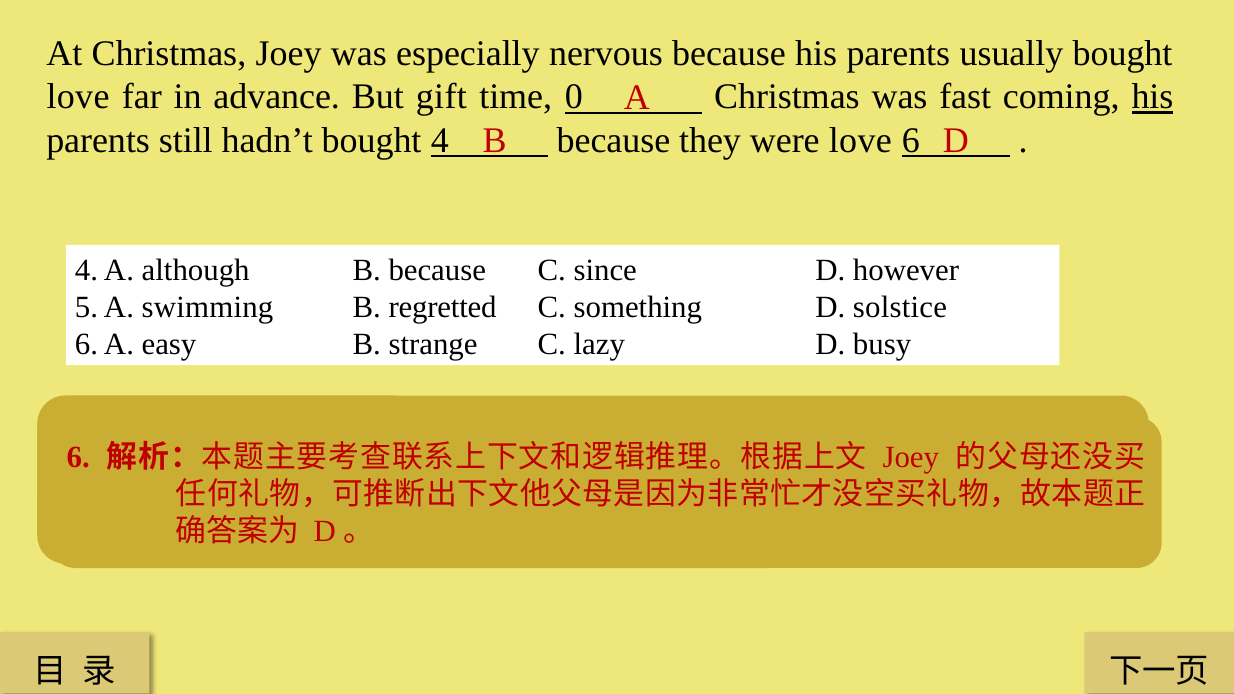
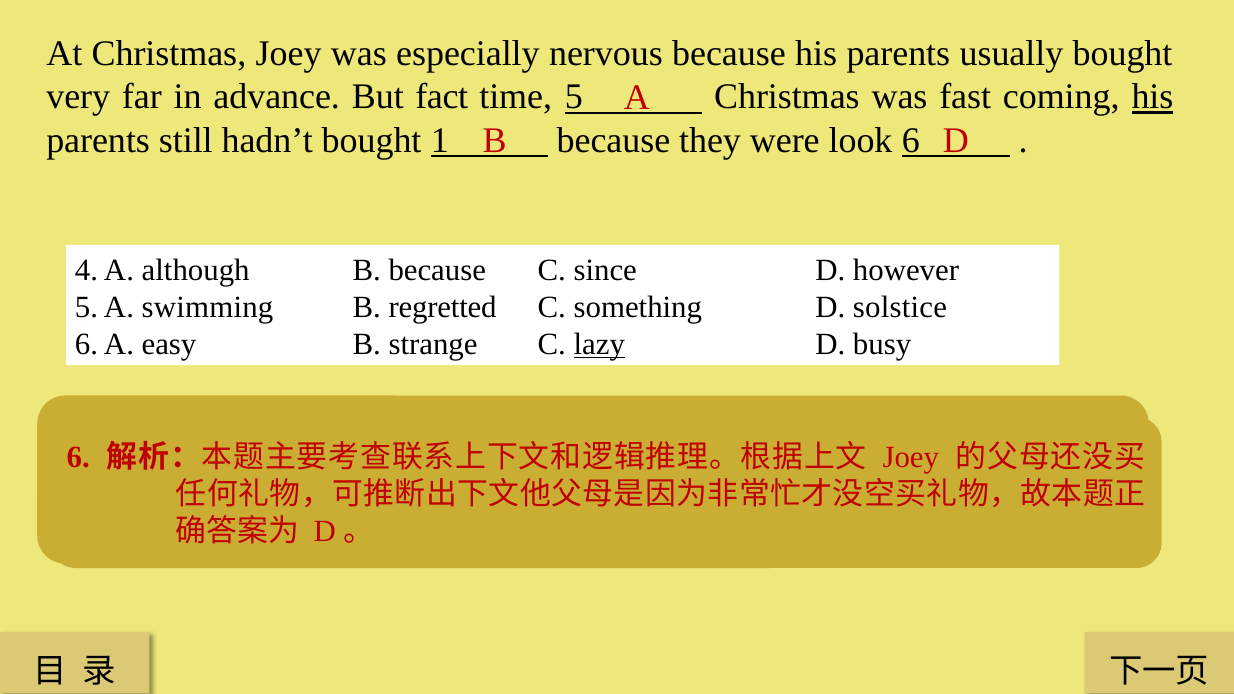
love at (78, 97): love -> very
gift: gift -> fact
time 0: 0 -> 5
bought 4: 4 -> 1
were love: love -> look
lazy underline: none -> present
